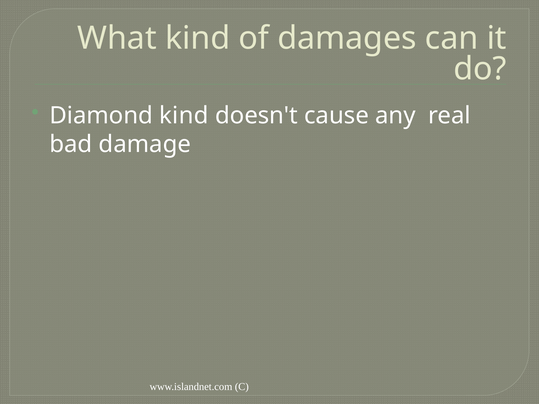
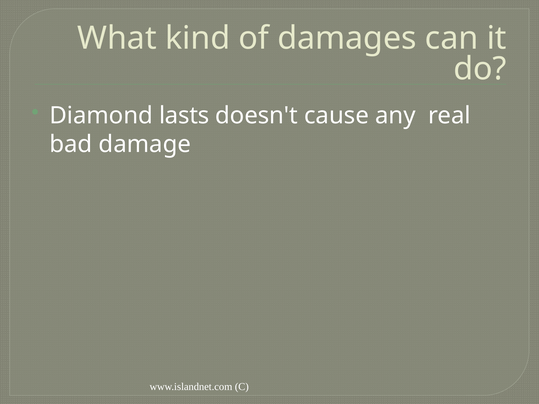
Diamond kind: kind -> lasts
